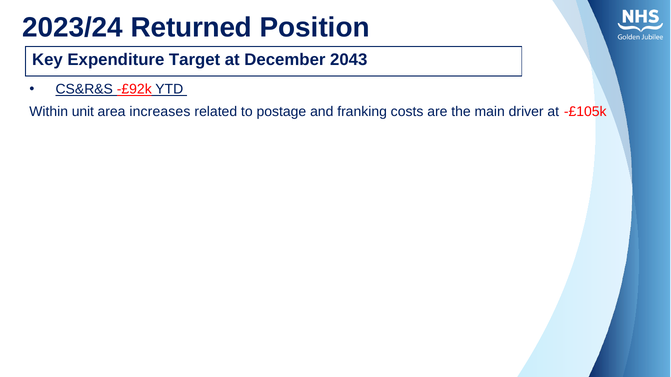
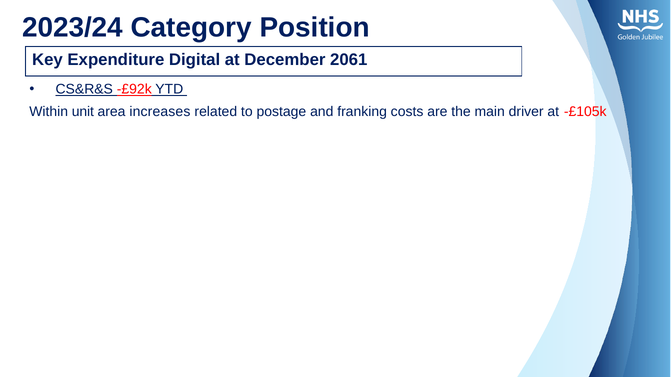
Returned: Returned -> Category
Target: Target -> Digital
2043: 2043 -> 2061
